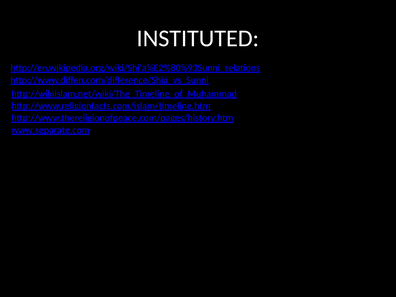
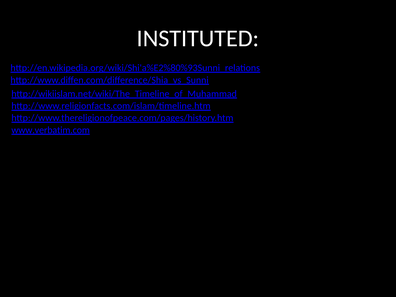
www.separate.com: www.separate.com -> www.verbatim.com
